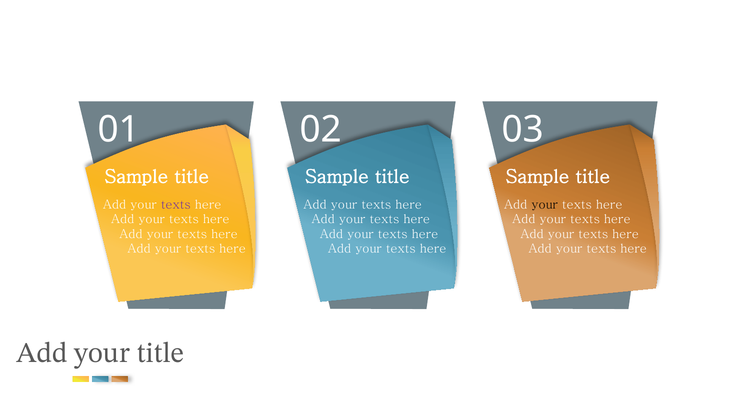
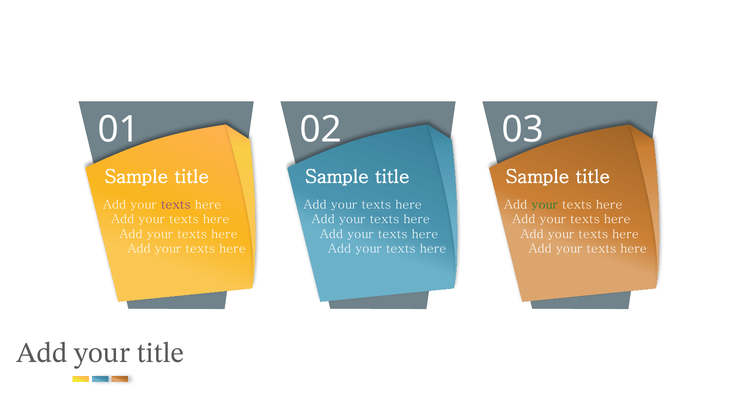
your at (545, 205) colour: black -> green
